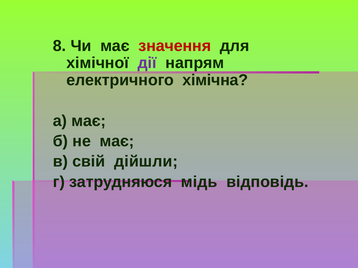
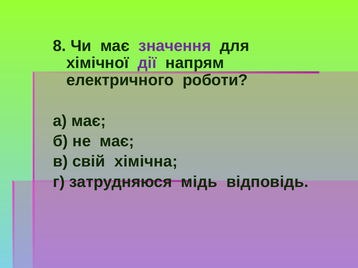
значення colour: red -> purple
хімічна: хімічна -> роботи
дійшли: дійшли -> хімічна
